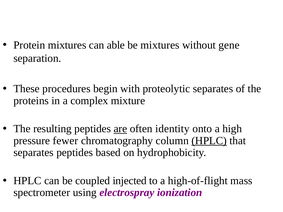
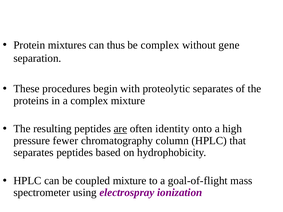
able: able -> thus
be mixtures: mixtures -> complex
HPLC at (209, 141) underline: present -> none
coupled injected: injected -> mixture
high-of-flight: high-of-flight -> goal-of-flight
